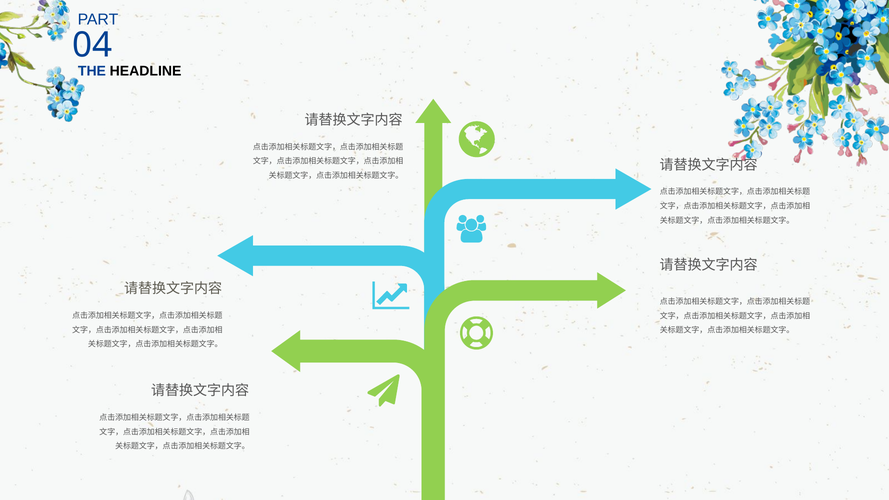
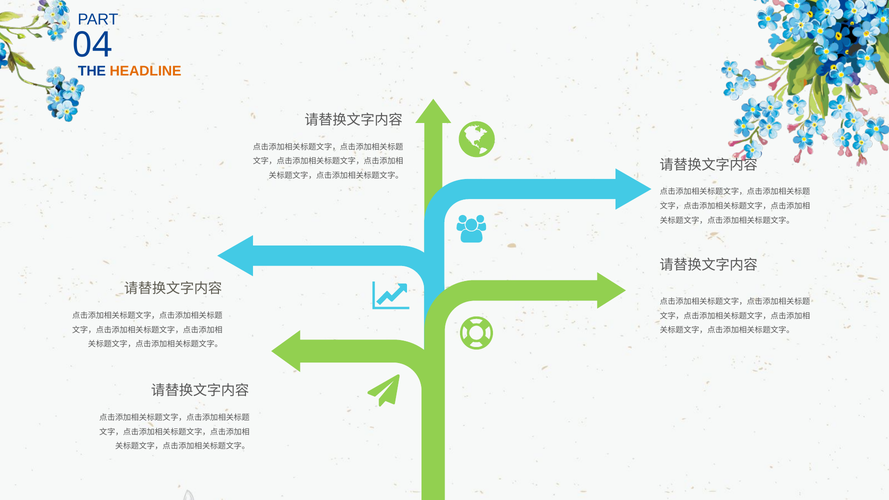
HEADLINE colour: black -> orange
